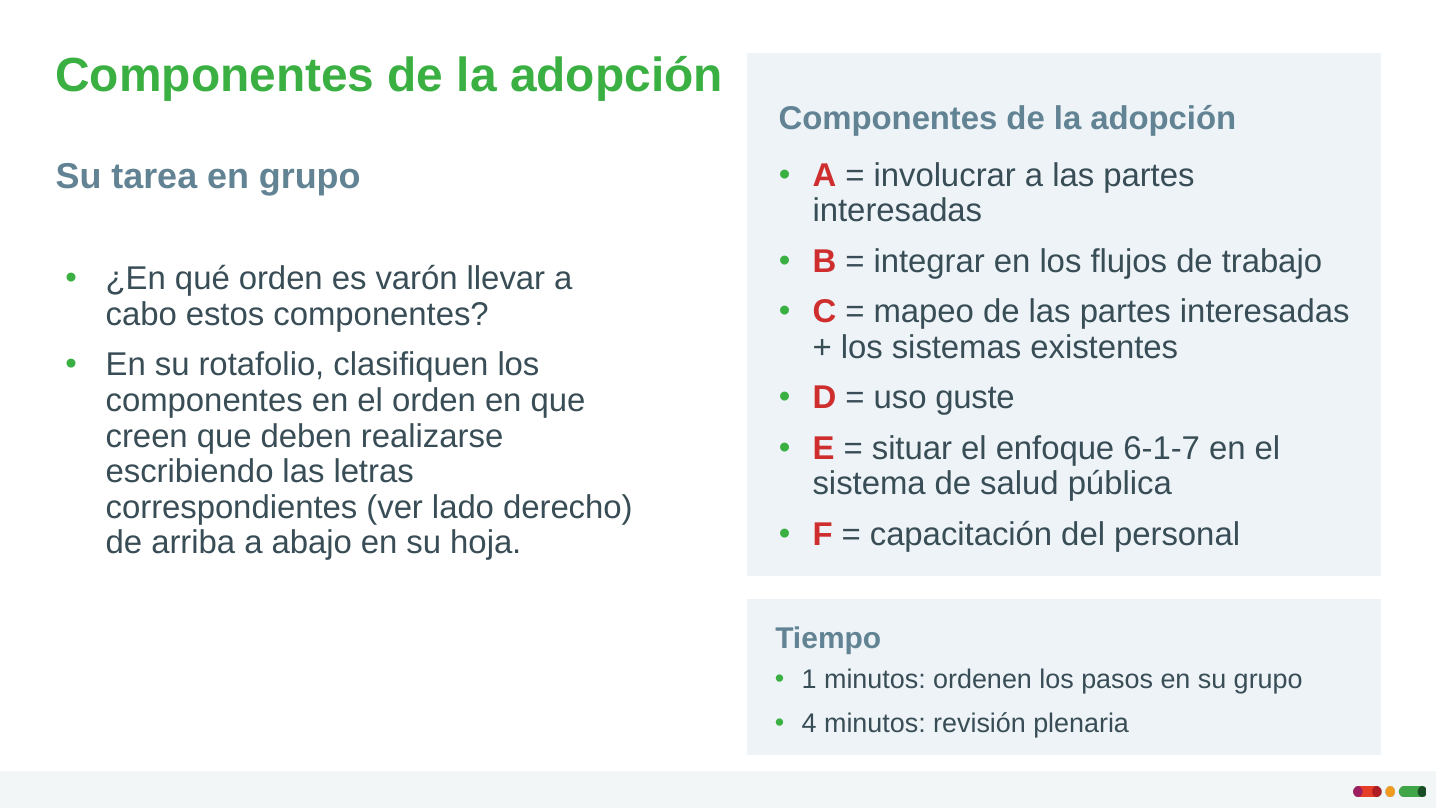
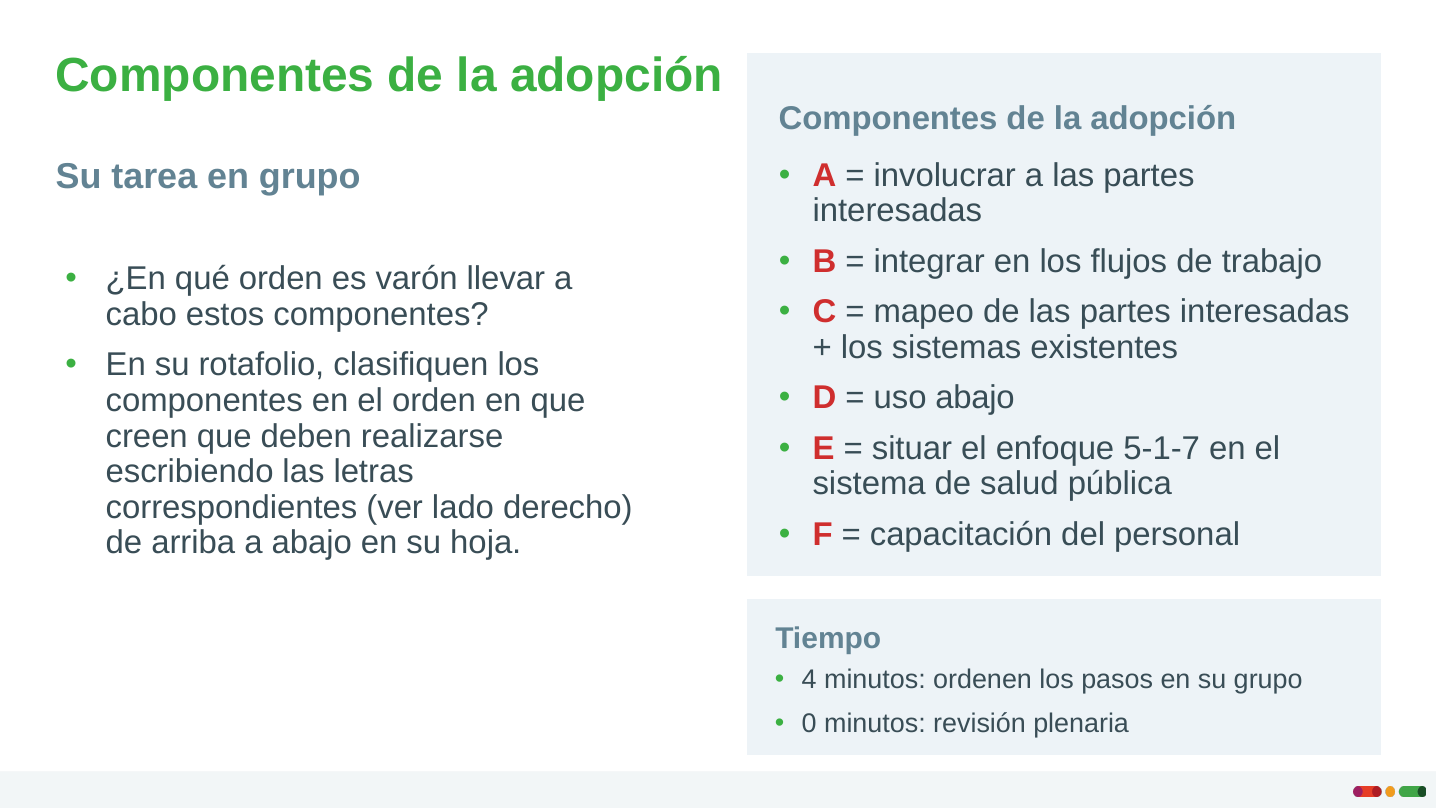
uso guste: guste -> abajo
6-1-7: 6-1-7 -> 5-1-7
1: 1 -> 4
4: 4 -> 0
